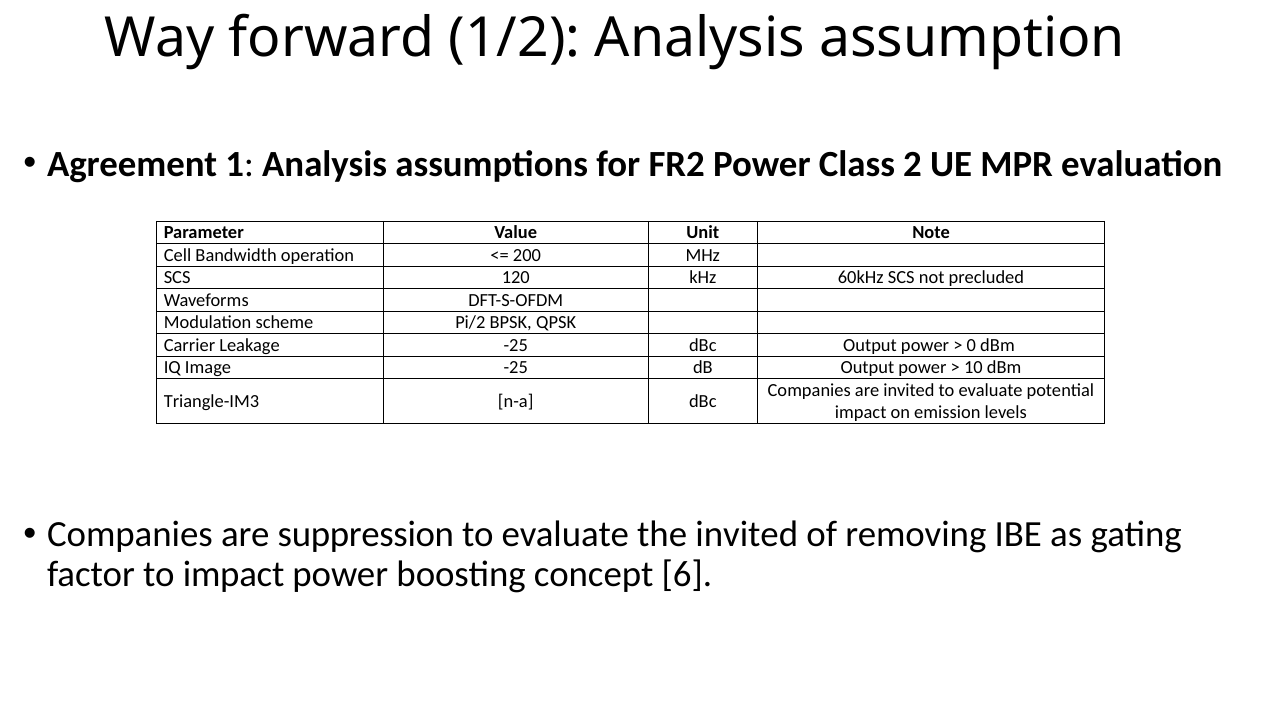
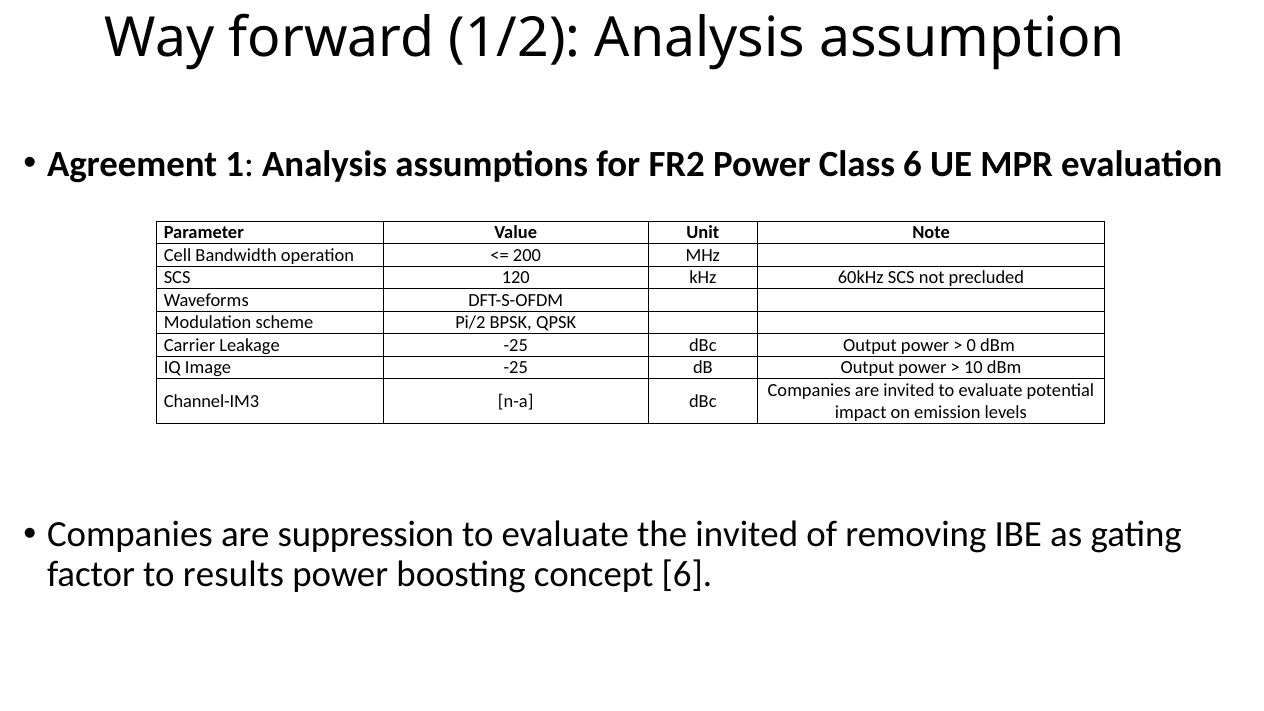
Class 2: 2 -> 6
Triangle-IM3: Triangle-IM3 -> Channel-IM3
to impact: impact -> results
